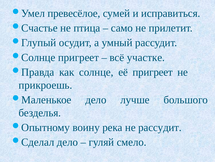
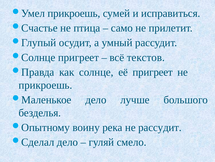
превесёлое at (74, 13): превесёлое -> прикроешь
участке: участке -> текстов
